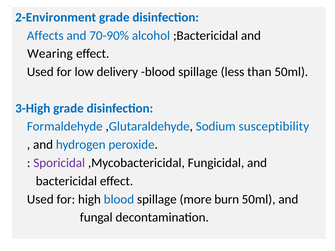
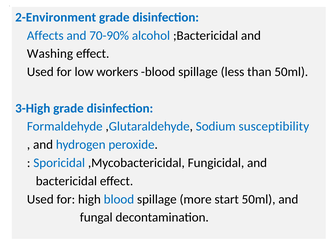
Wearing: Wearing -> Washing
delivery: delivery -> workers
Sporicidal colour: purple -> blue
burn: burn -> start
